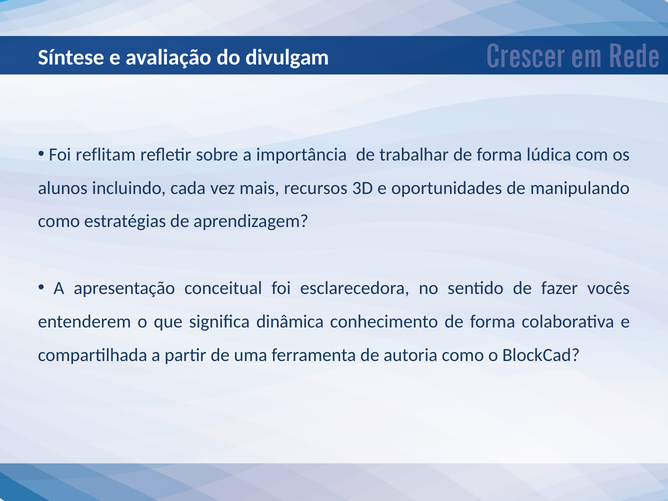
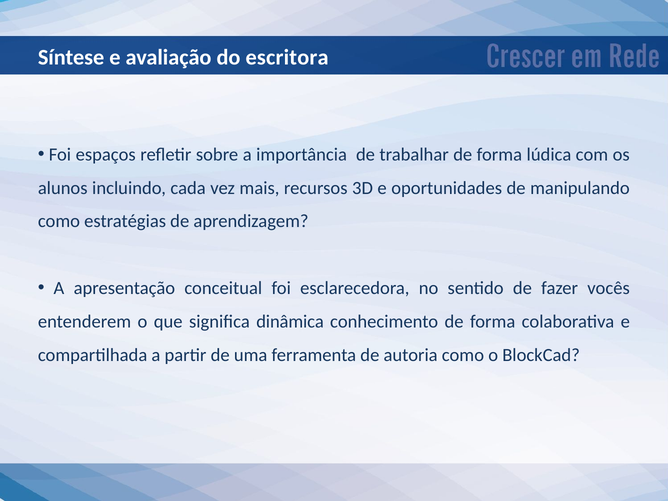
divulgam: divulgam -> escritora
reflitam: reflitam -> espaços
